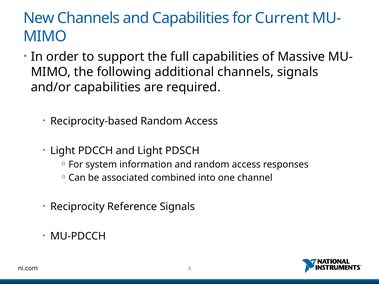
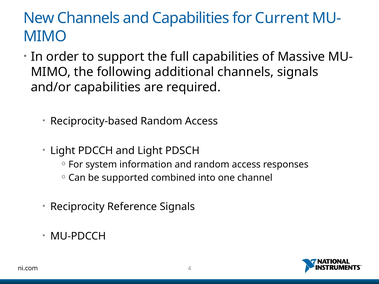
associated: associated -> supported
